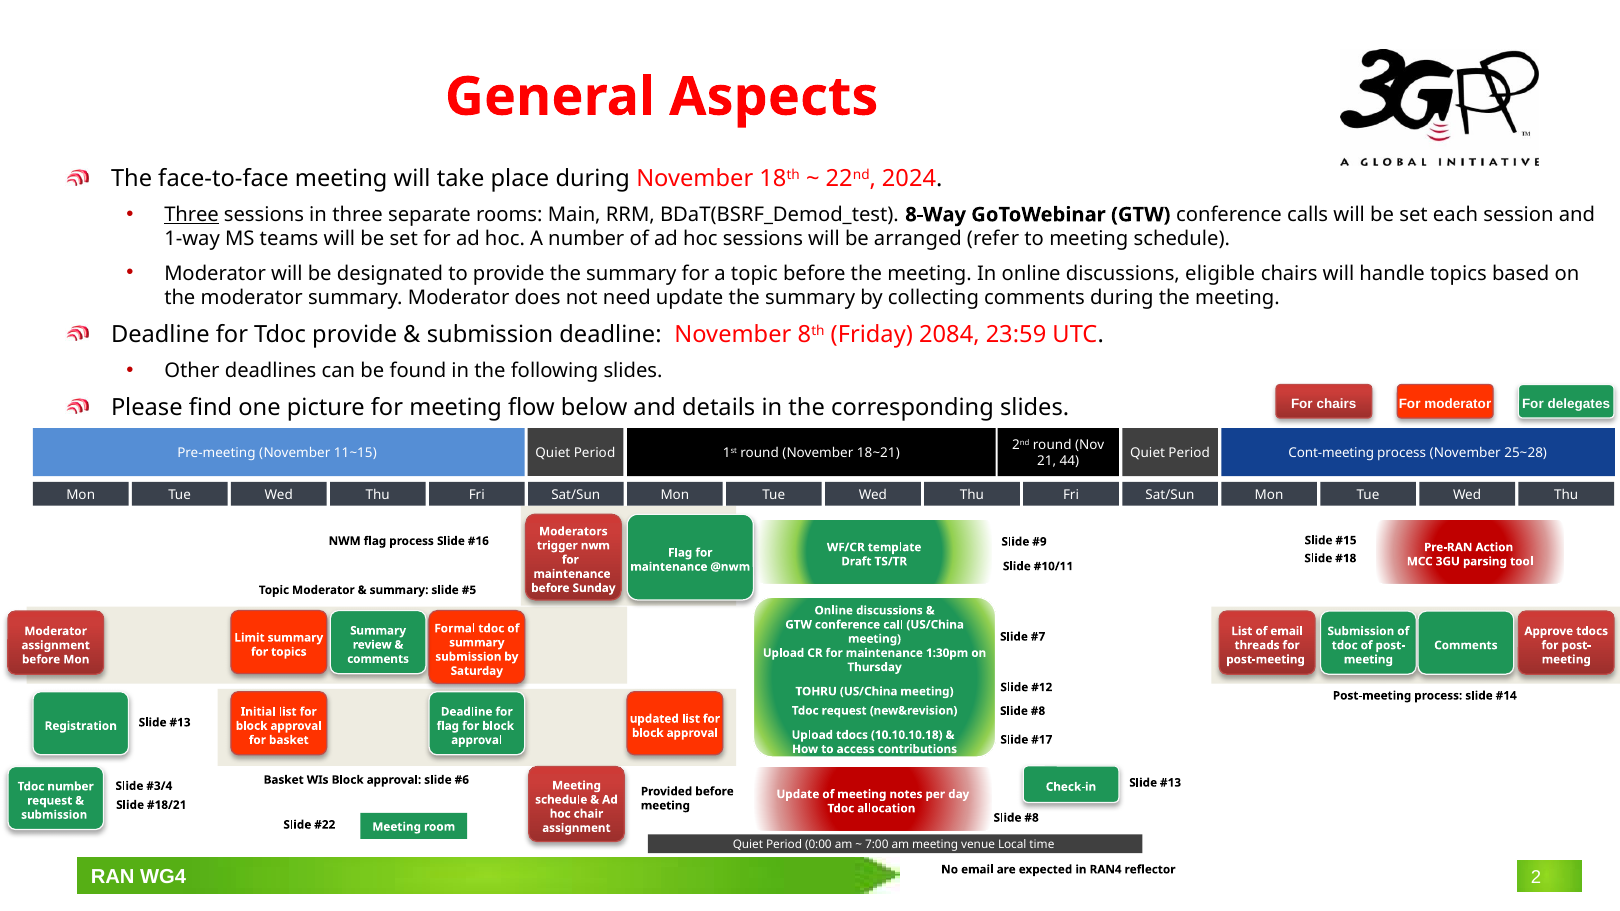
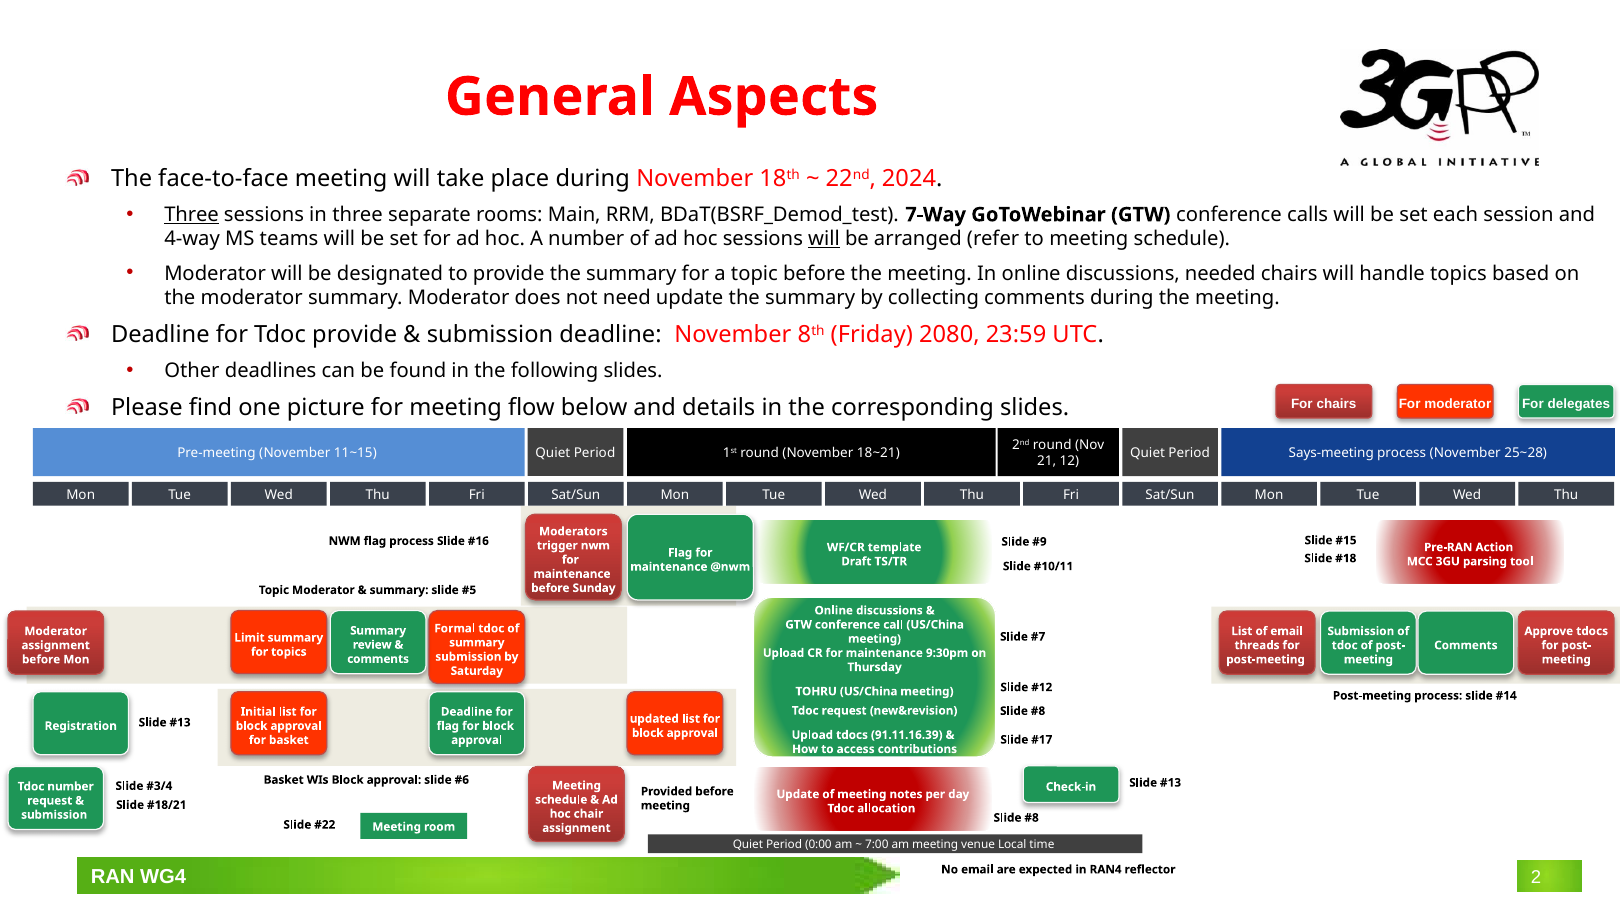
8-Way: 8-Way -> 7-Way
1-way: 1-way -> 4-way
will at (824, 239) underline: none -> present
eligible: eligible -> needed
2084: 2084 -> 2080
Cont-meeting: Cont-meeting -> Says-meeting
44: 44 -> 12
1:30pm: 1:30pm -> 9:30pm
10.10.10.18: 10.10.10.18 -> 91.11.16.39
